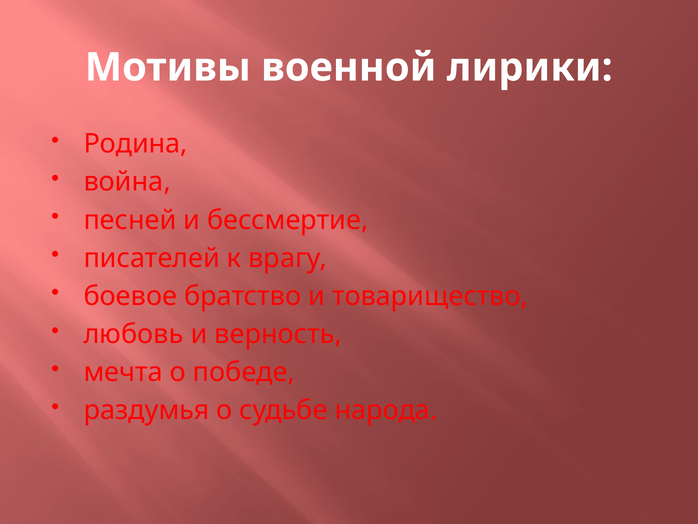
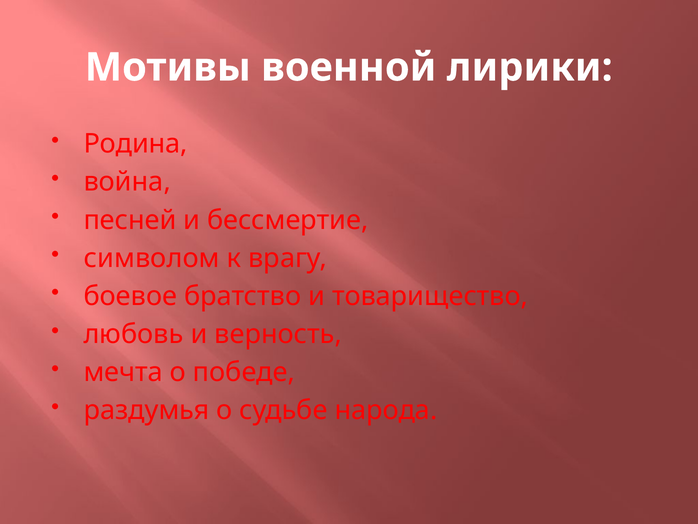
писателей: писателей -> символом
